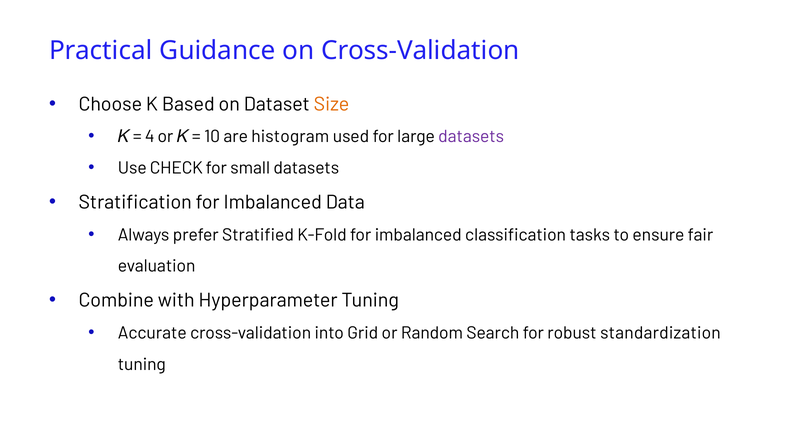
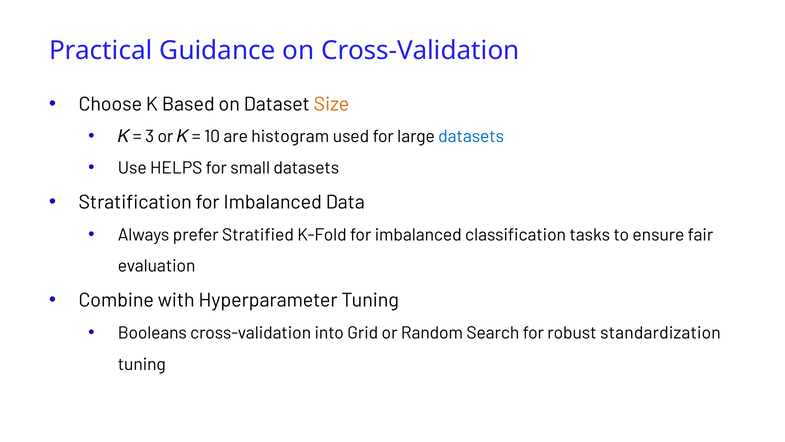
4: 4 -> 3
datasets at (471, 137) colour: purple -> blue
CHECK: CHECK -> HELPS
Accurate: Accurate -> Booleans
